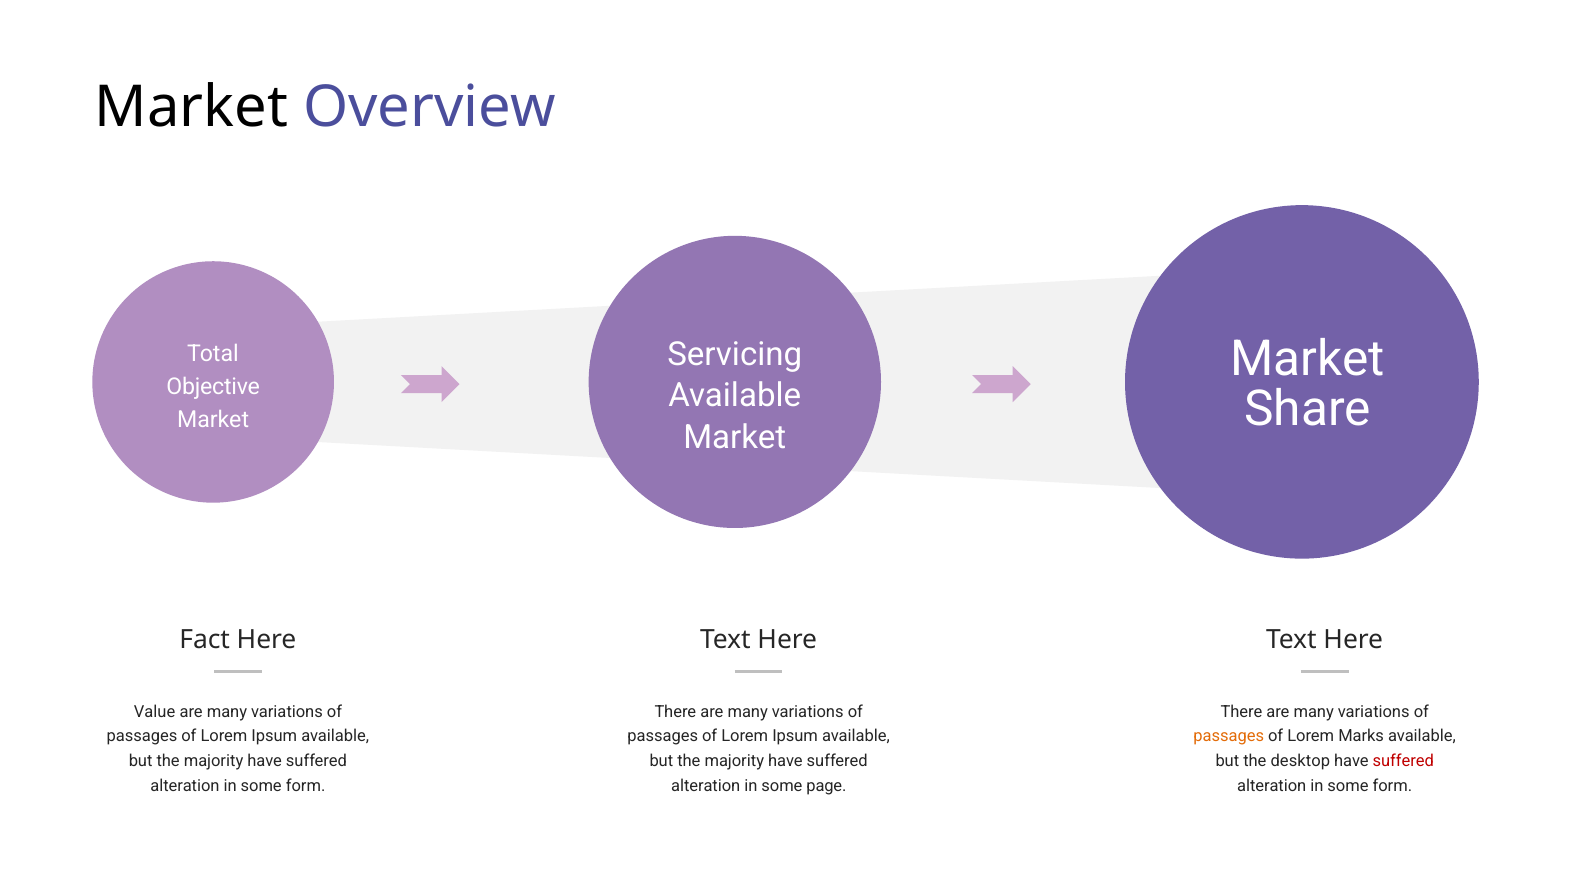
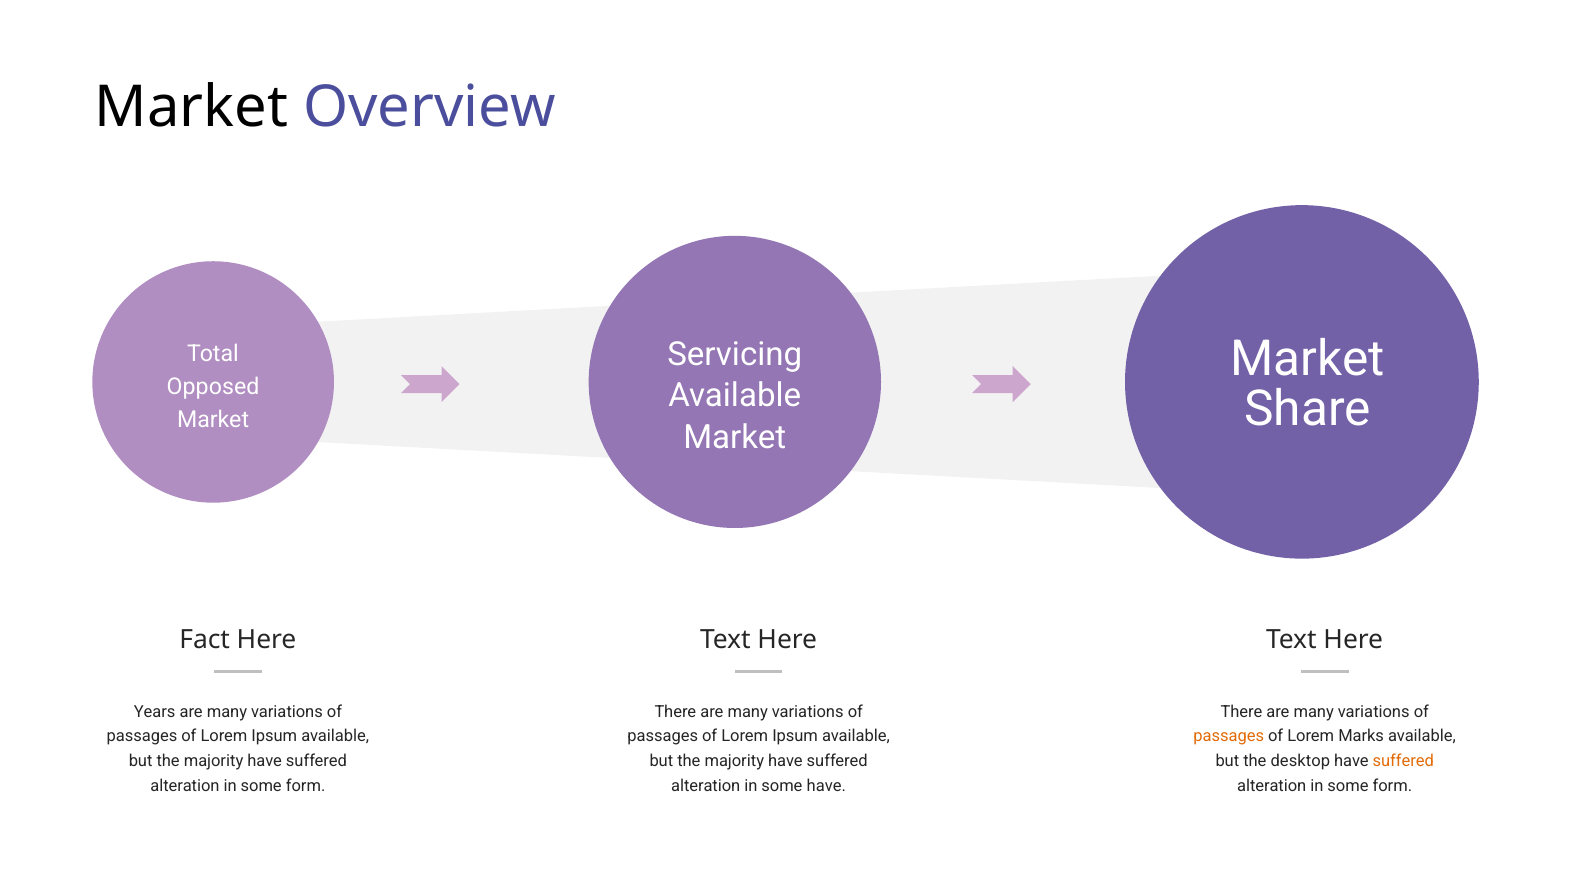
Objective: Objective -> Opposed
Value: Value -> Years
suffered at (1403, 762) colour: red -> orange
some page: page -> have
